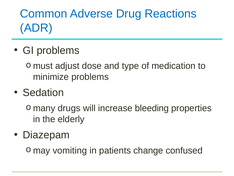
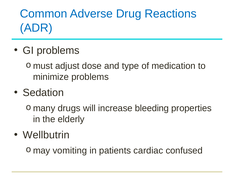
Diazepam: Diazepam -> Wellbutrin
change: change -> cardiac
